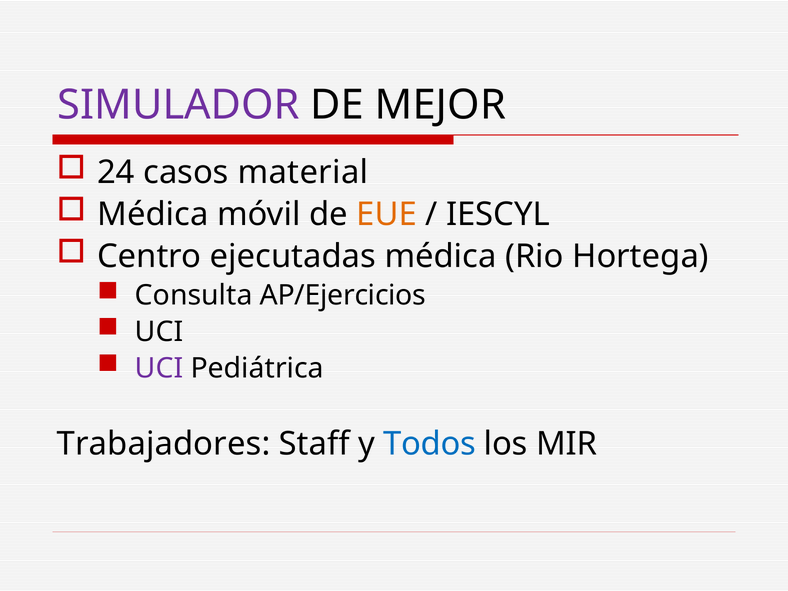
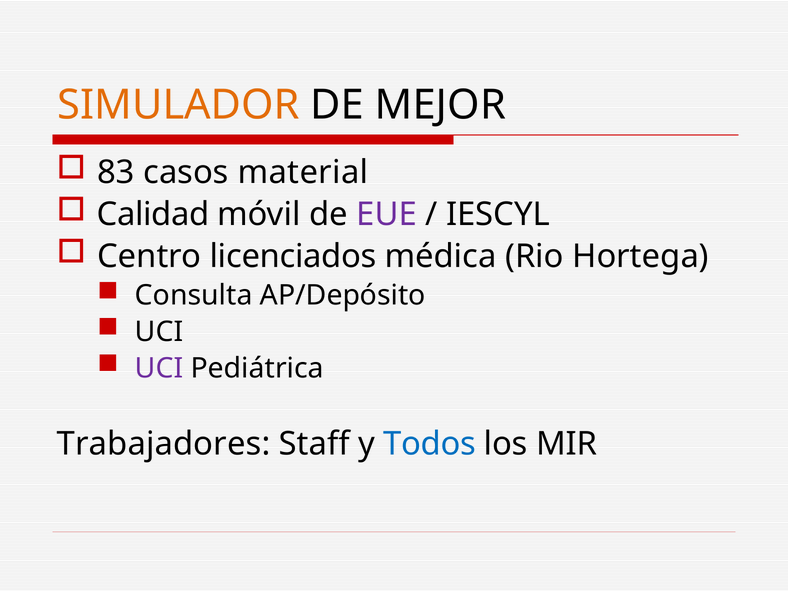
SIMULADOR colour: purple -> orange
24: 24 -> 83
Médica at (153, 215): Médica -> Calidad
EUE colour: orange -> purple
ejecutadas: ejecutadas -> licenciados
AP/Ejercicios: AP/Ejercicios -> AP/Depósito
